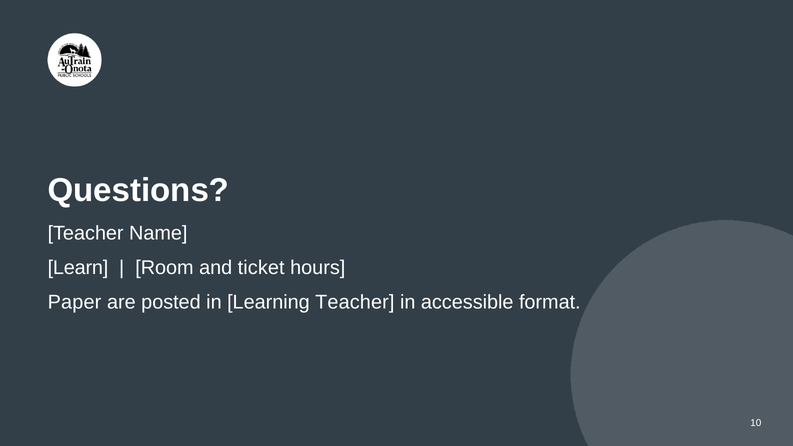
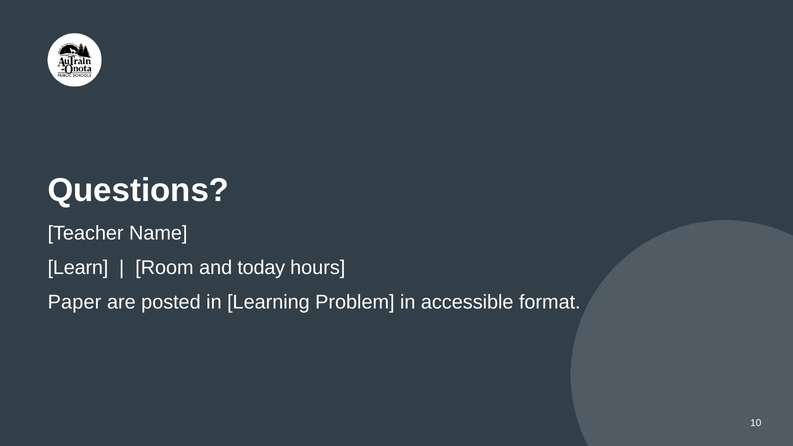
ticket: ticket -> today
Learning Teacher: Teacher -> Problem
